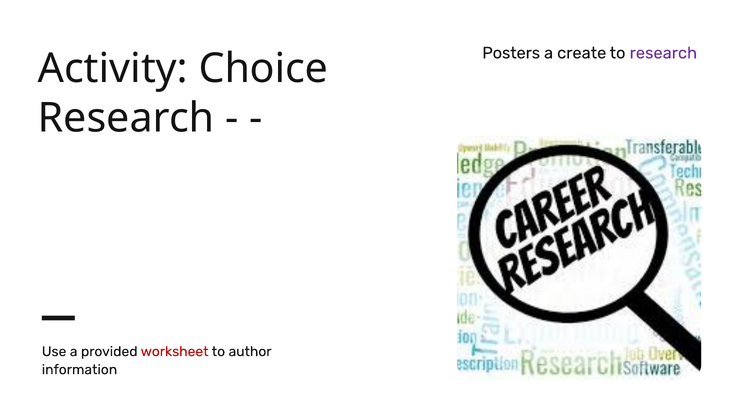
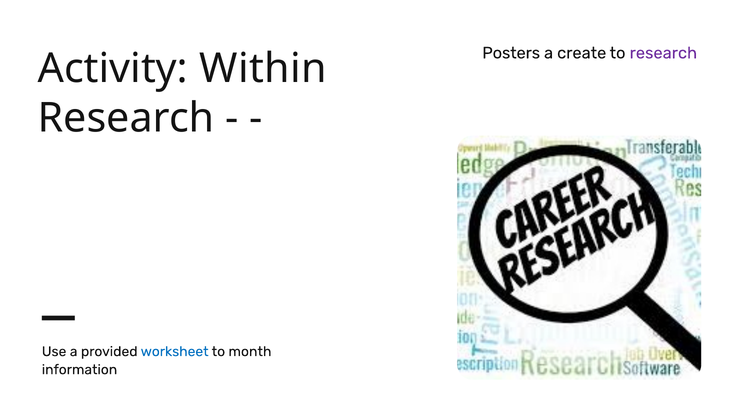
Choice: Choice -> Within
worksheet colour: red -> blue
author: author -> month
